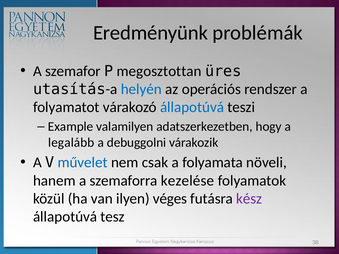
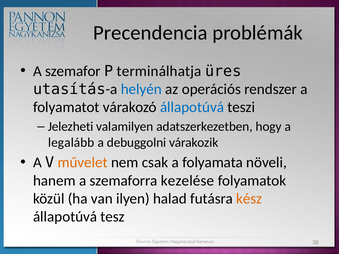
Eredményünk: Eredményünk -> Precendencia
megosztottan: megosztottan -> terminálhatja
Example: Example -> Jelezheti
művelet colour: blue -> orange
véges: véges -> halad
kész colour: purple -> orange
